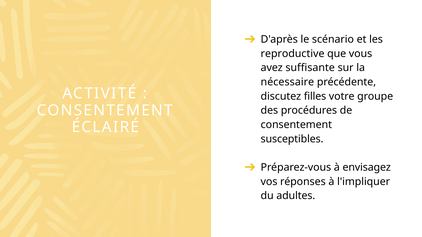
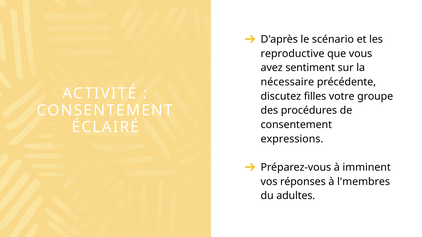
suffisante: suffisante -> sentiment
susceptibles: susceptibles -> expressions
envisagez: envisagez -> imminent
l'impliquer: l'impliquer -> l'membres
